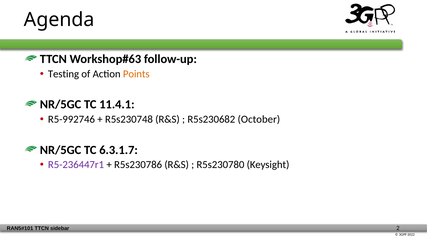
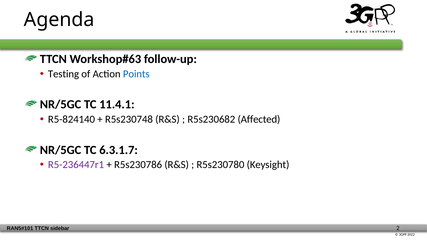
Points colour: orange -> blue
R5-992746: R5-992746 -> R5-824140
October: October -> Affected
